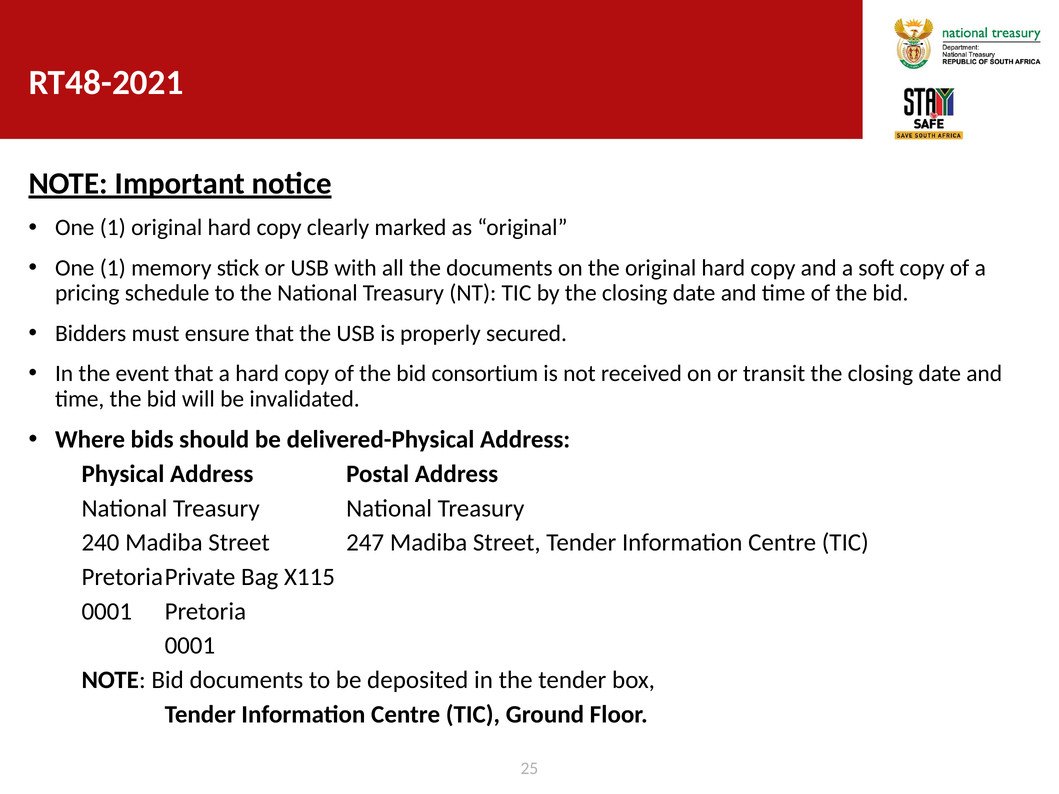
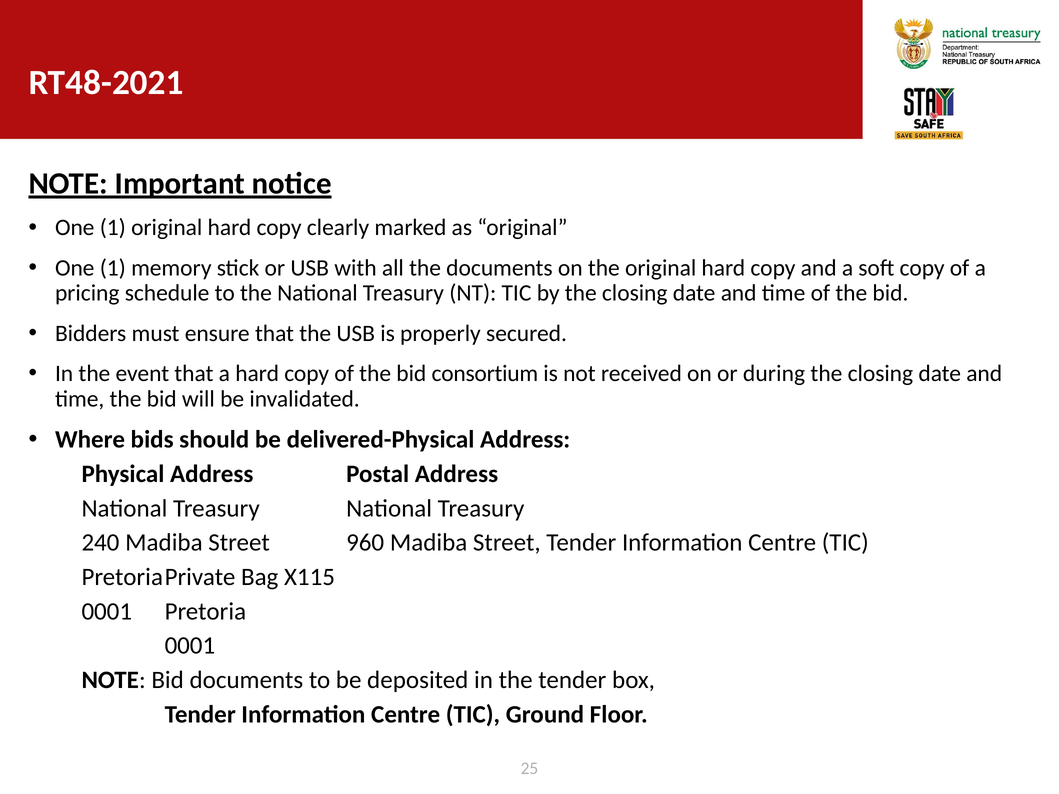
transit: transit -> during
247: 247 -> 960
